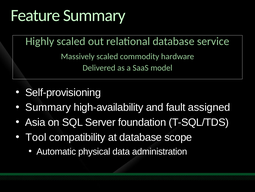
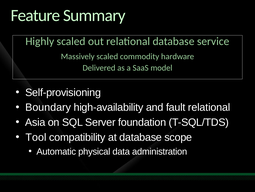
Summary at (48, 107): Summary -> Boundary
fault assigned: assigned -> relational
